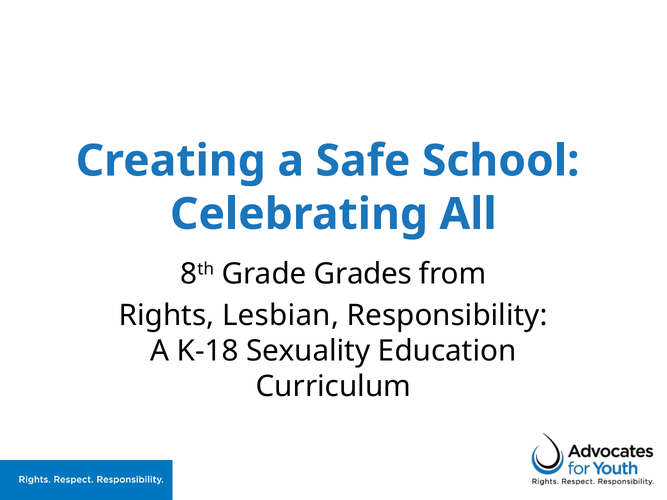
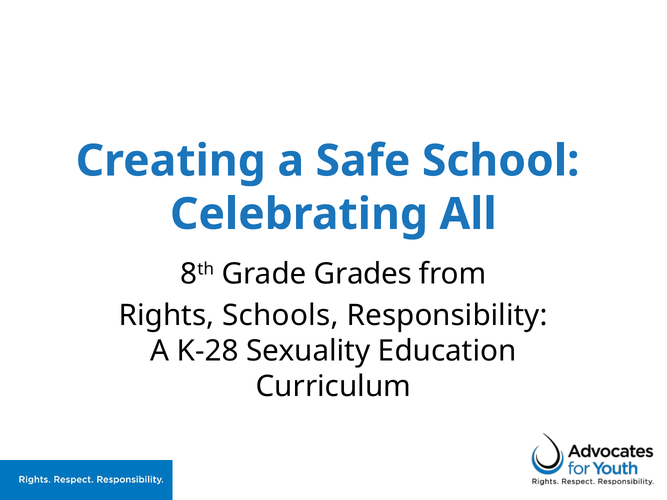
Lesbian: Lesbian -> Schools
K-18: K-18 -> K-28
